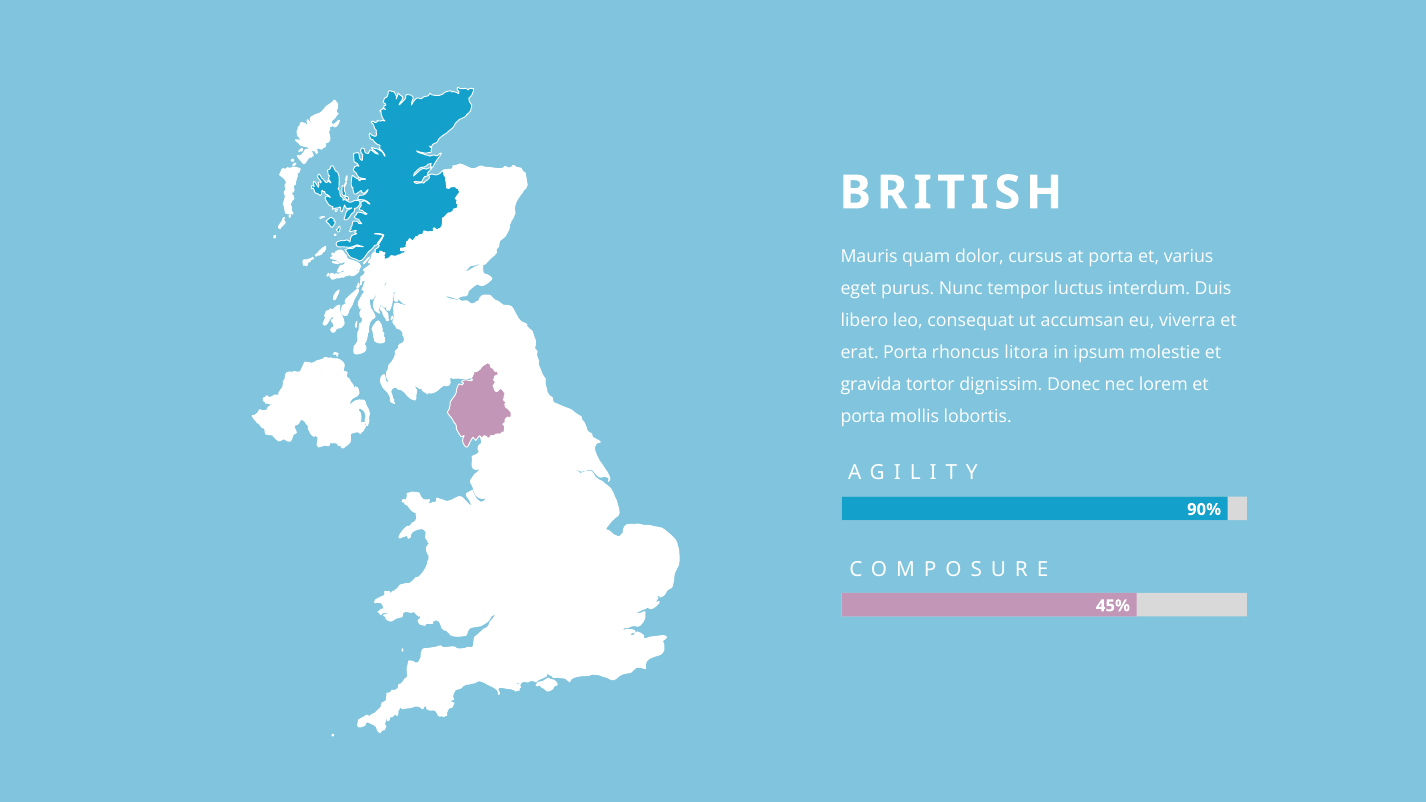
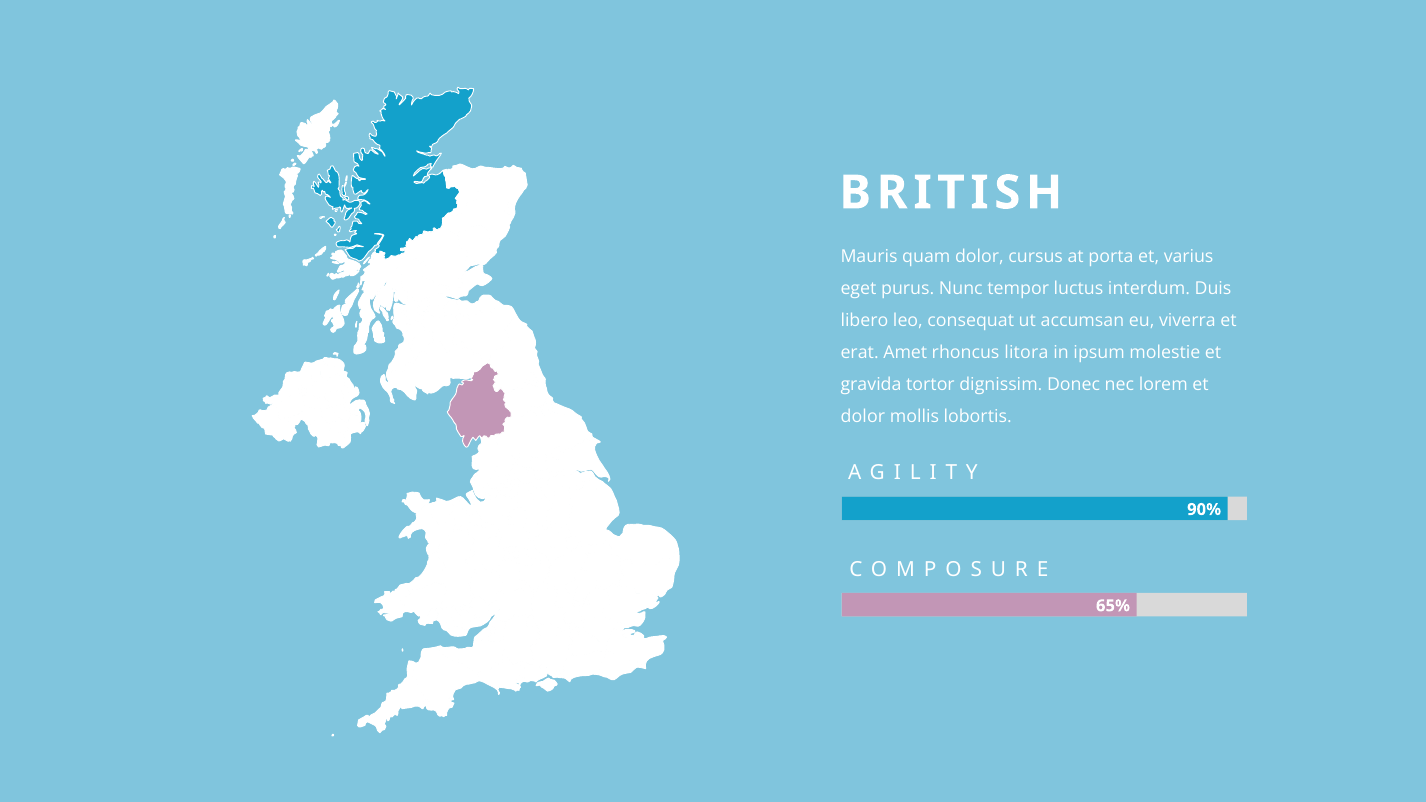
erat Porta: Porta -> Amet
porta at (863, 417): porta -> dolor
45%: 45% -> 65%
